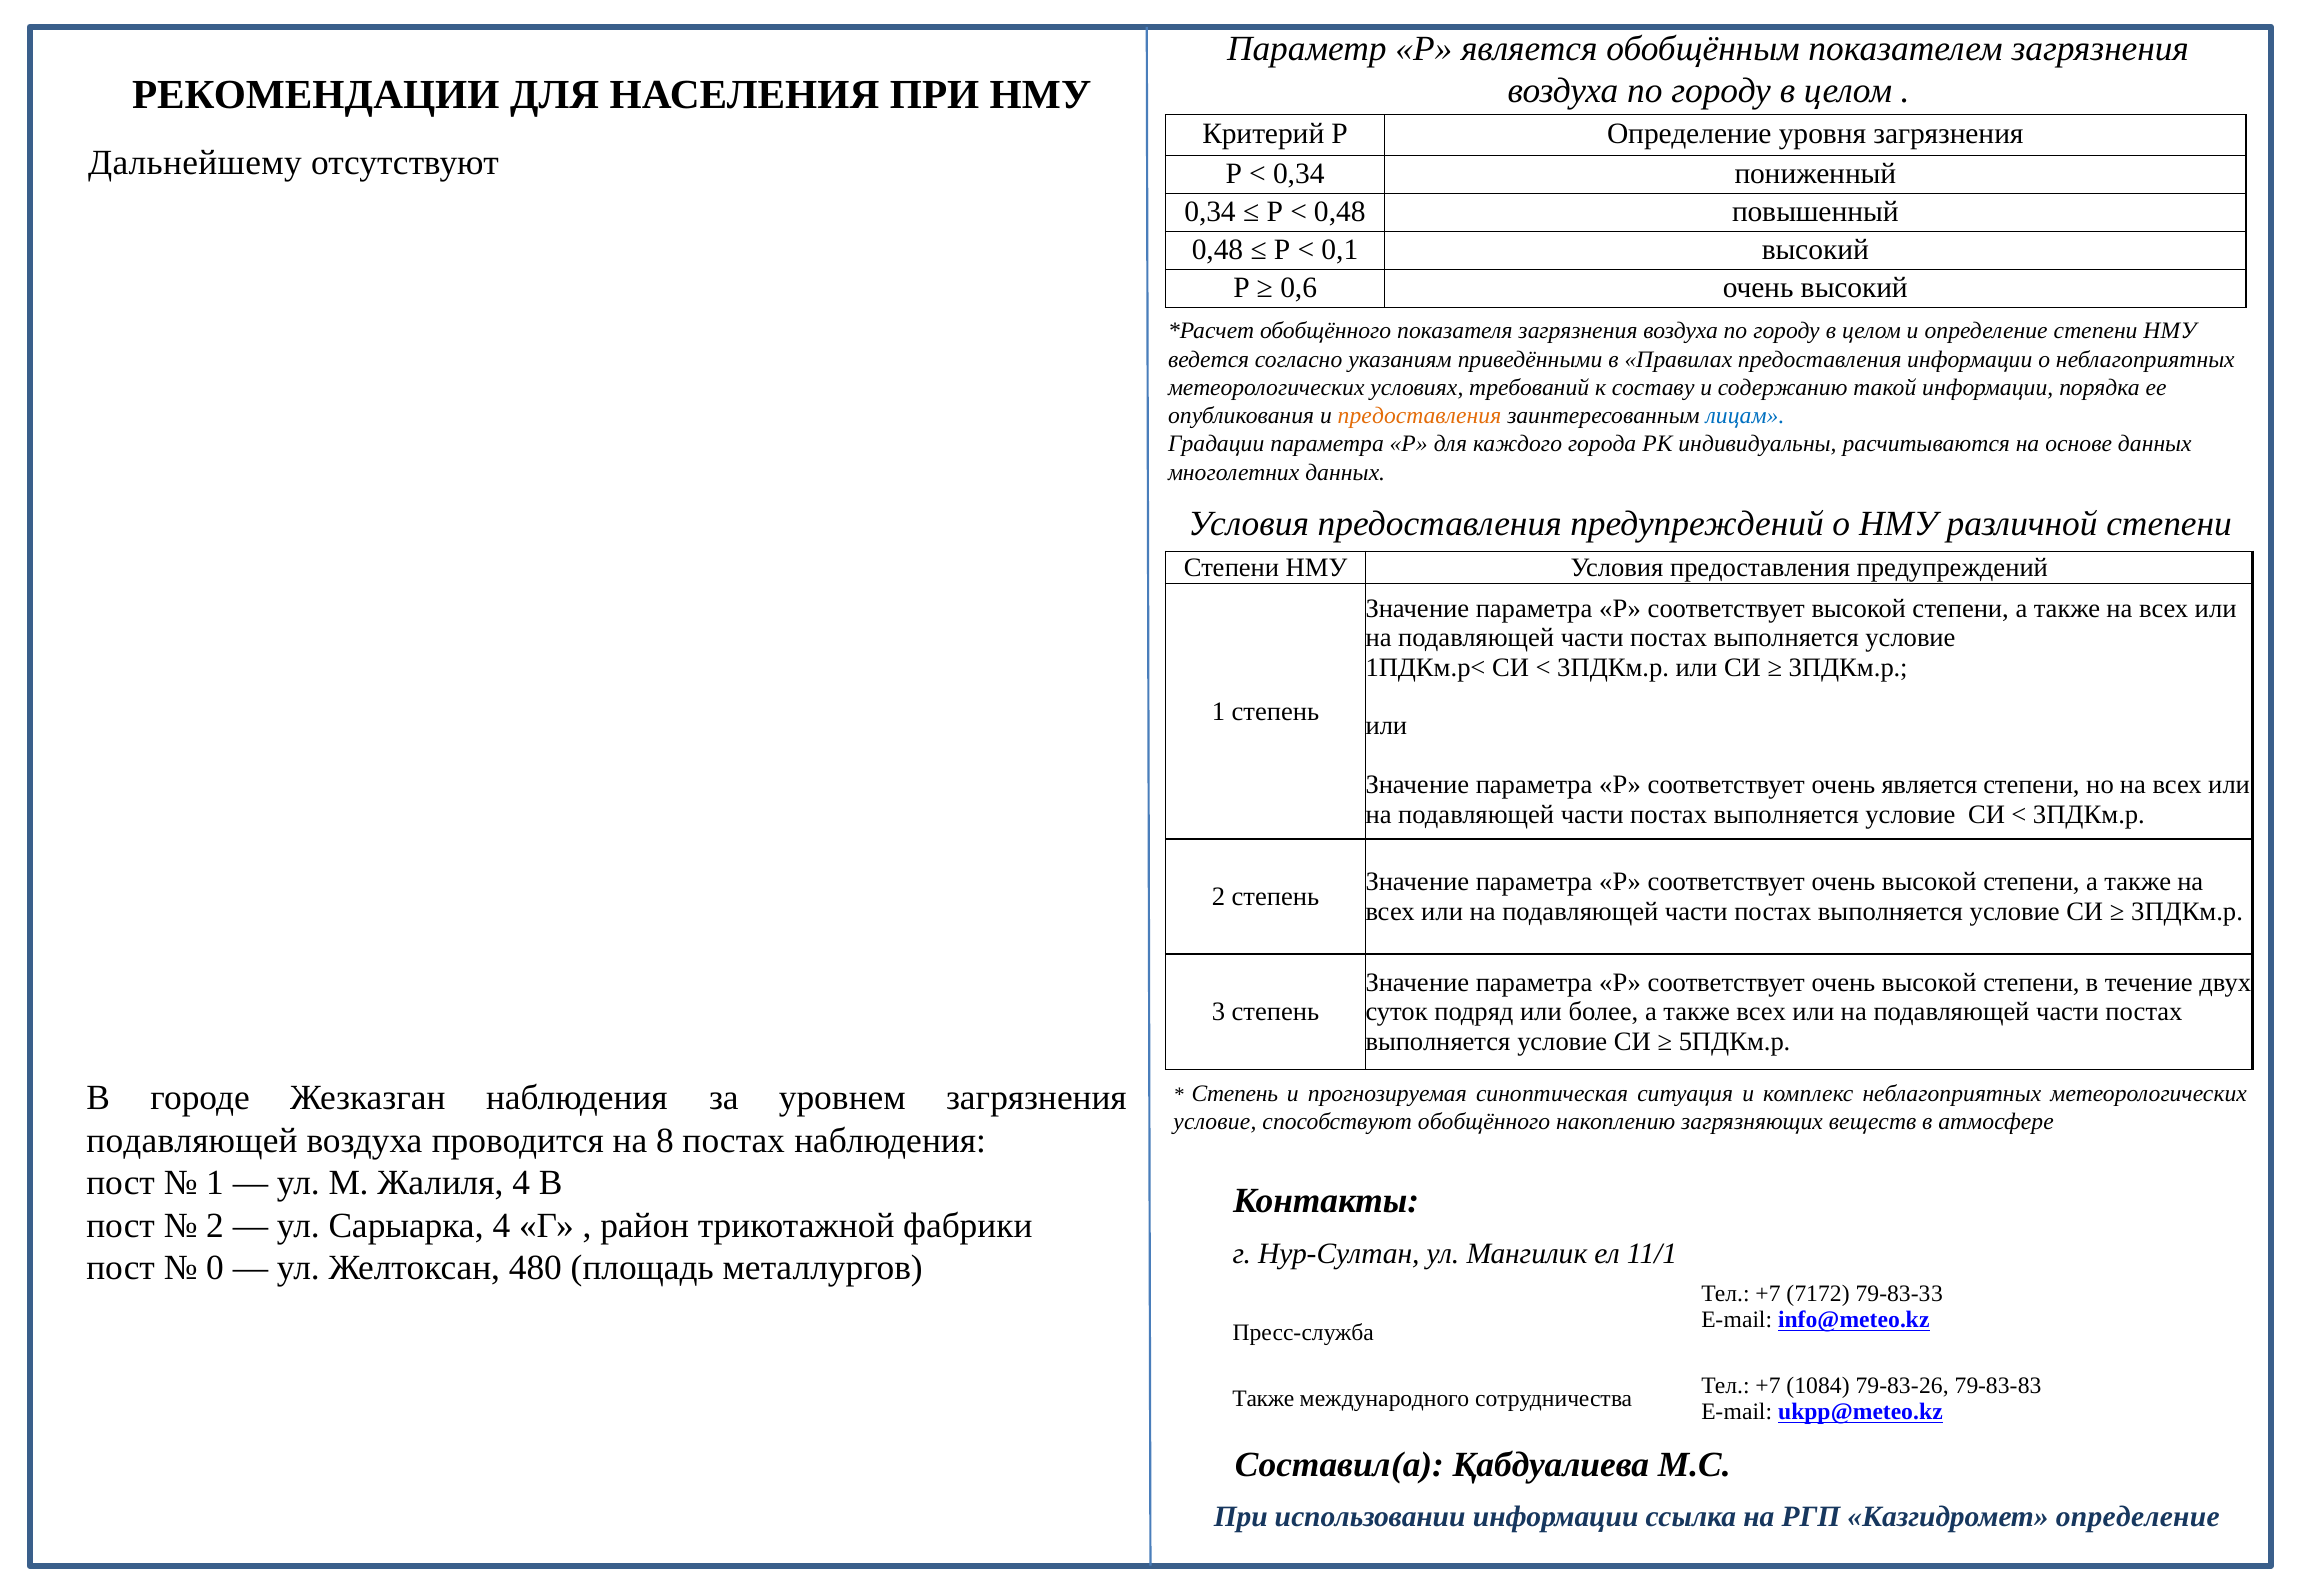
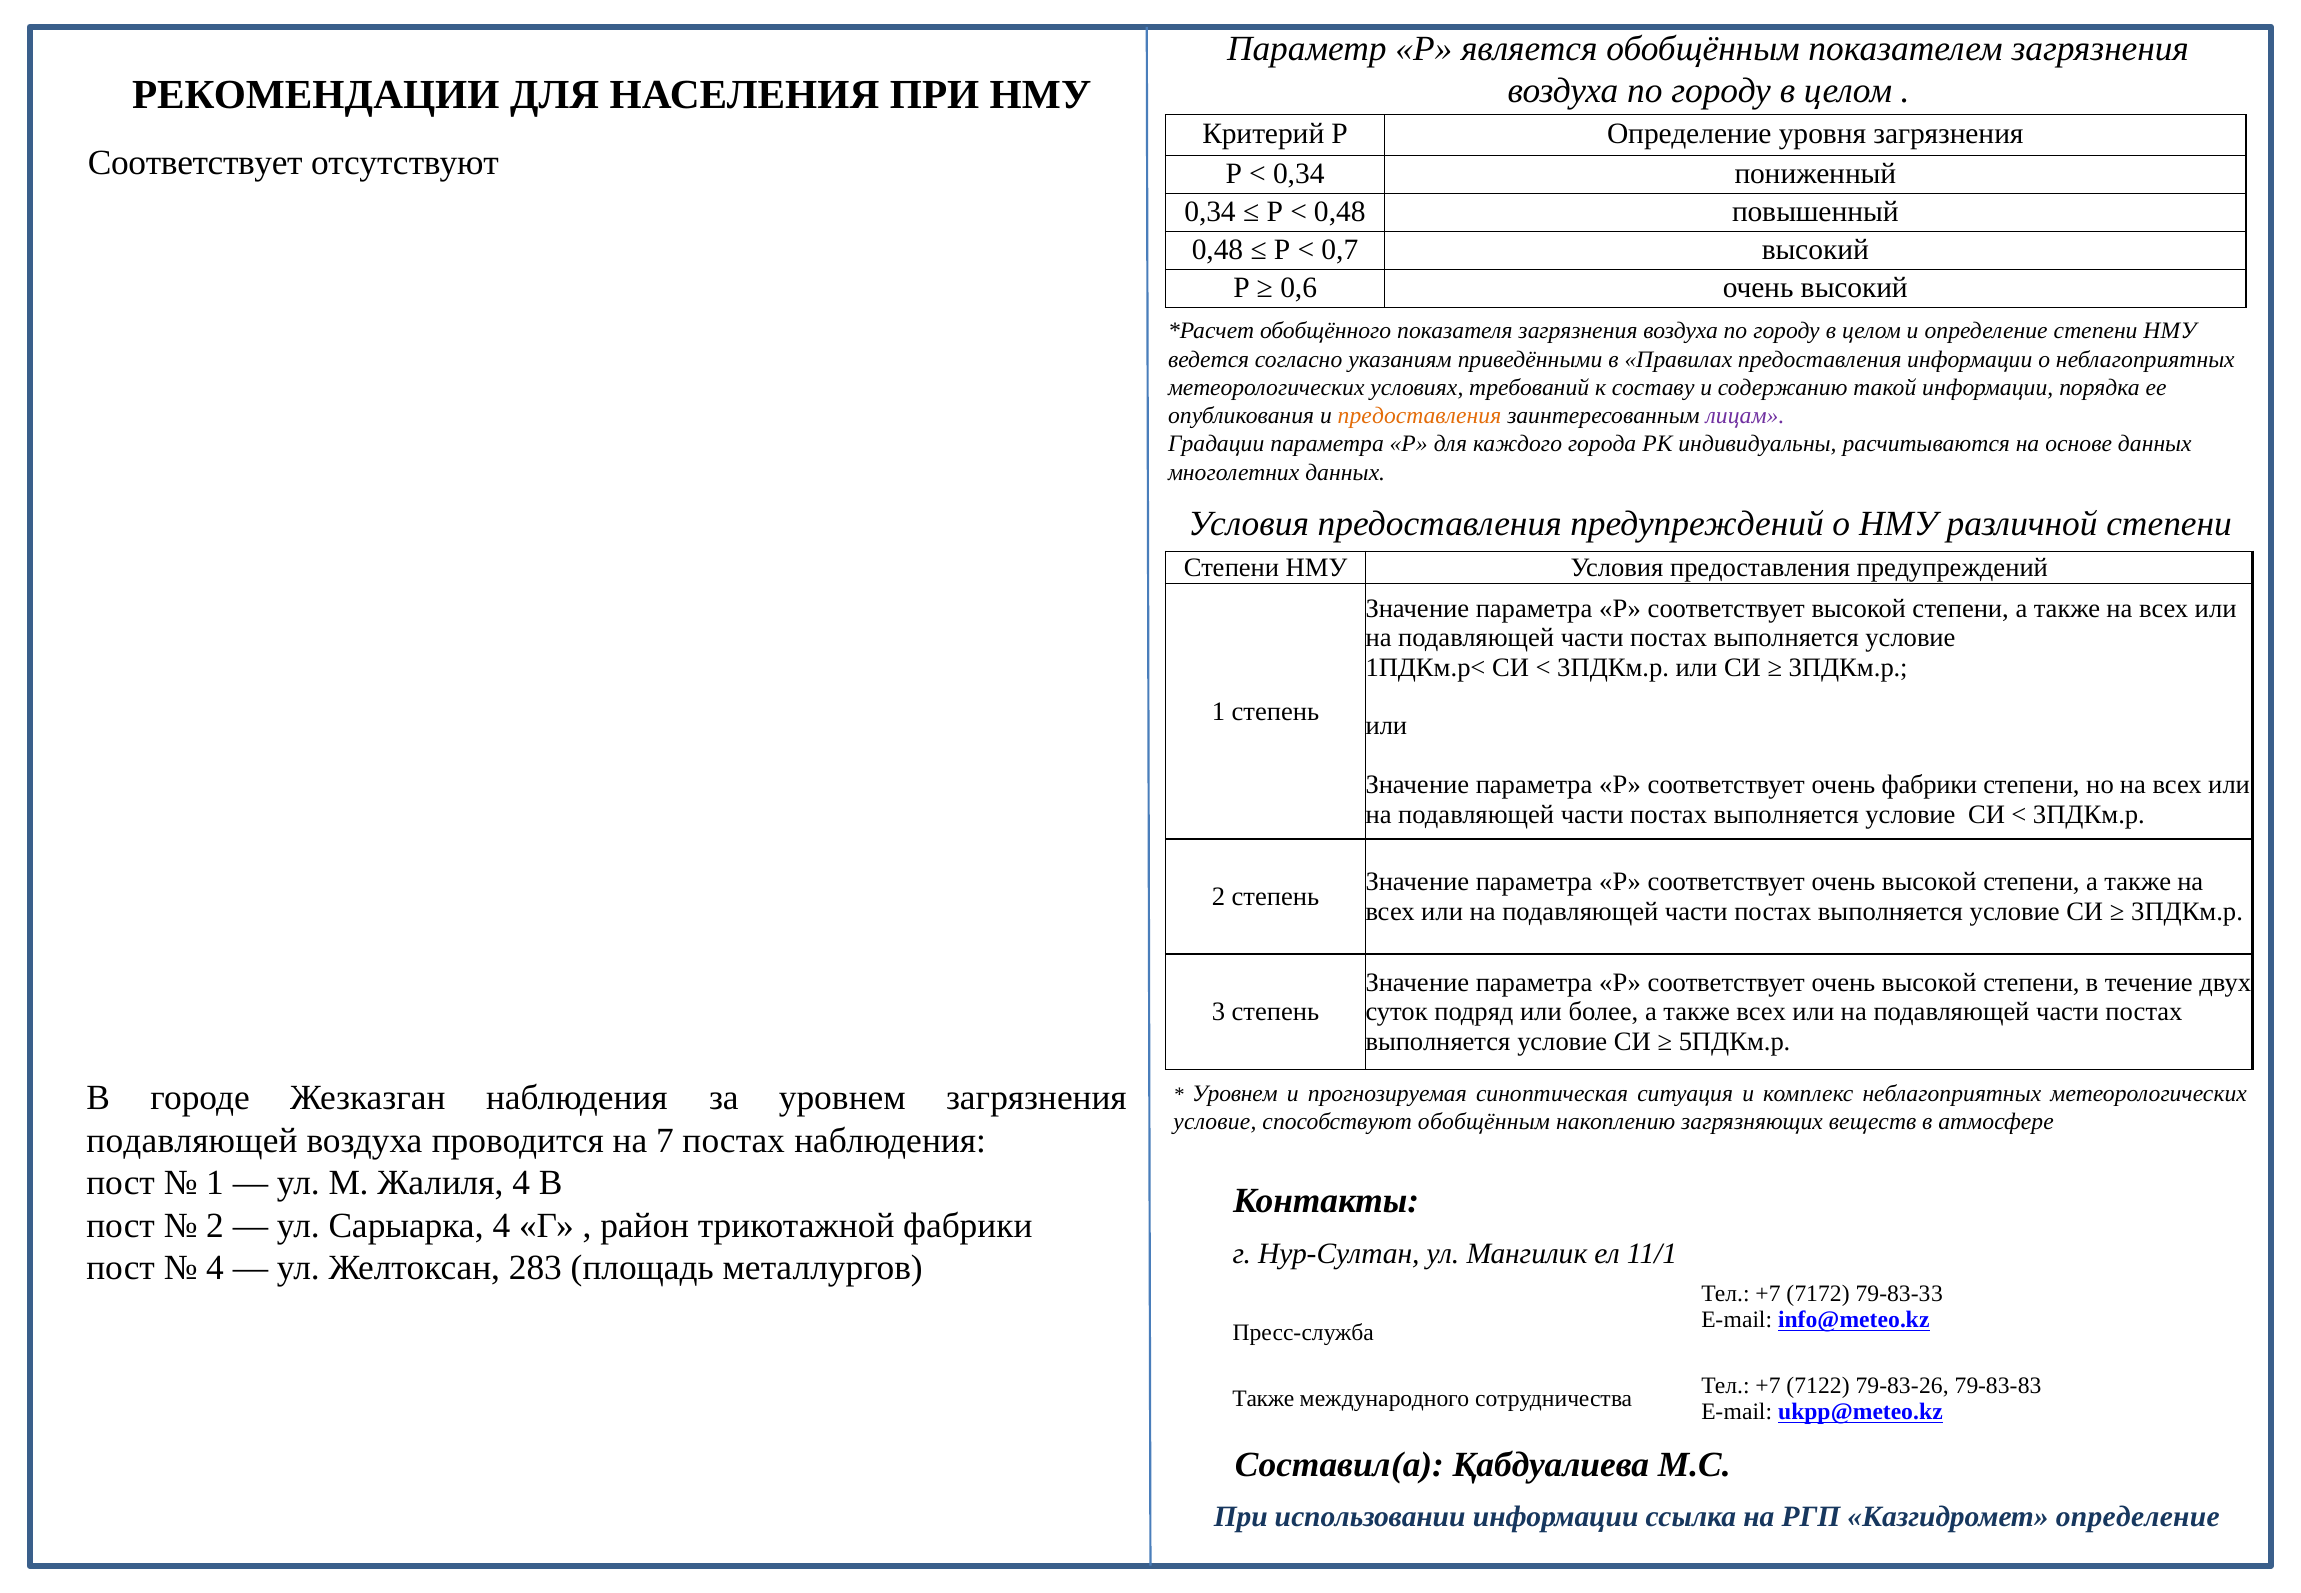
Дальнейшему at (195, 163): Дальнейшему -> Соответствует
0,1: 0,1 -> 0,7
лицам colour: blue -> purple
очень является: является -> фабрики
Степень at (1235, 1093): Степень -> Уровнем
способствуют обобщённого: обобщённого -> обобщённым
8: 8 -> 7
0 at (215, 1268): 0 -> 4
480: 480 -> 283
1084: 1084 -> 7122
